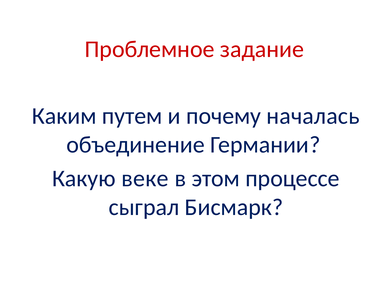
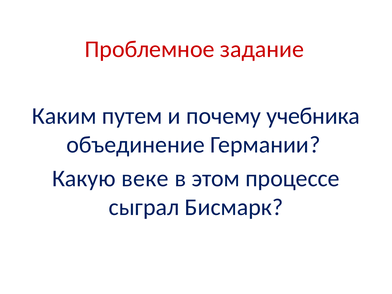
началась: началась -> учебника
